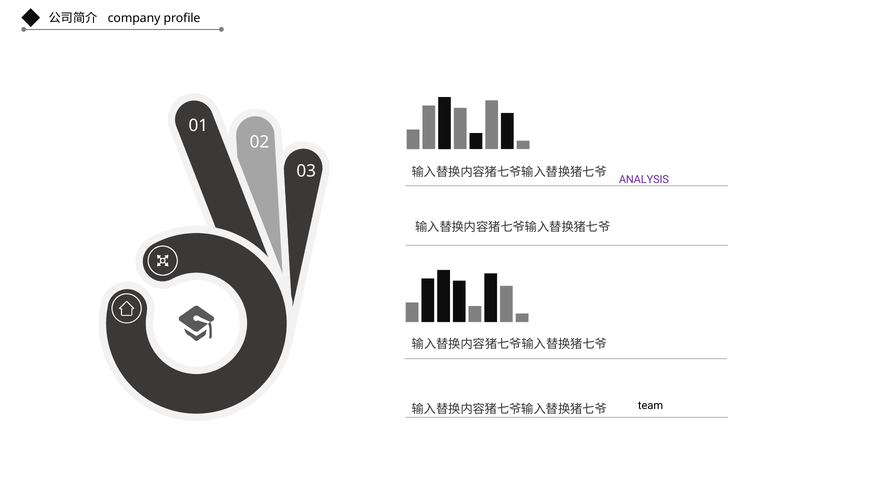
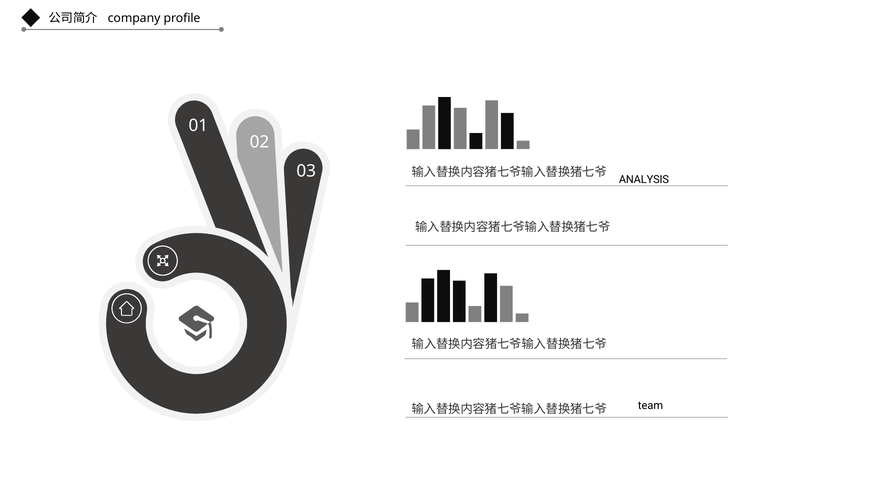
ANALYSIS at (644, 180) colour: purple -> black
